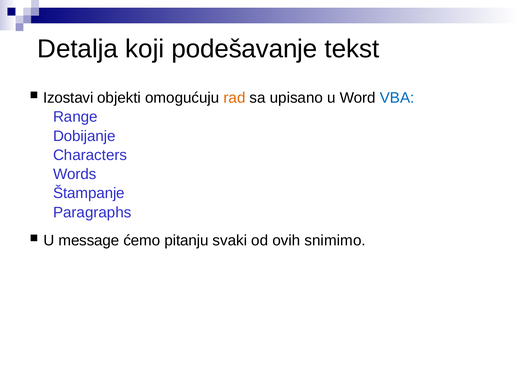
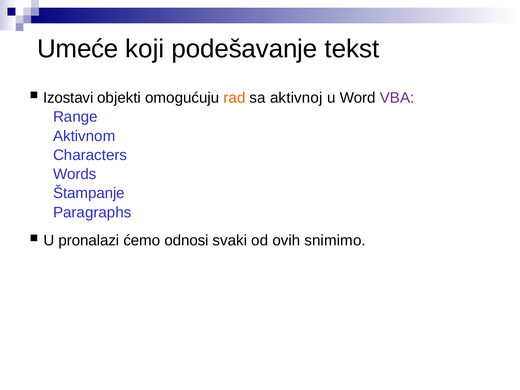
Detalja: Detalja -> Umeće
upisano: upisano -> aktivnoj
VBA colour: blue -> purple
Dobijanje: Dobijanje -> Aktivnom
message: message -> pronalazi
pitanju: pitanju -> odnosi
